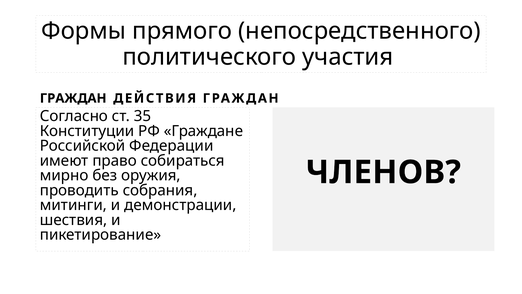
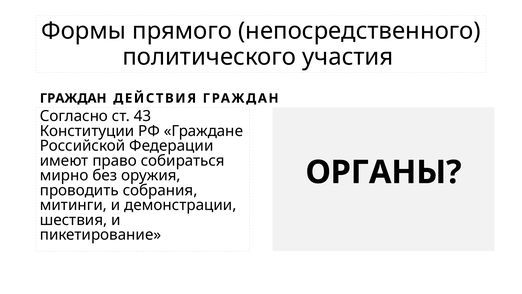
35: 35 -> 43
ЧЛЕНОВ: ЧЛЕНОВ -> ОРГАНЫ
